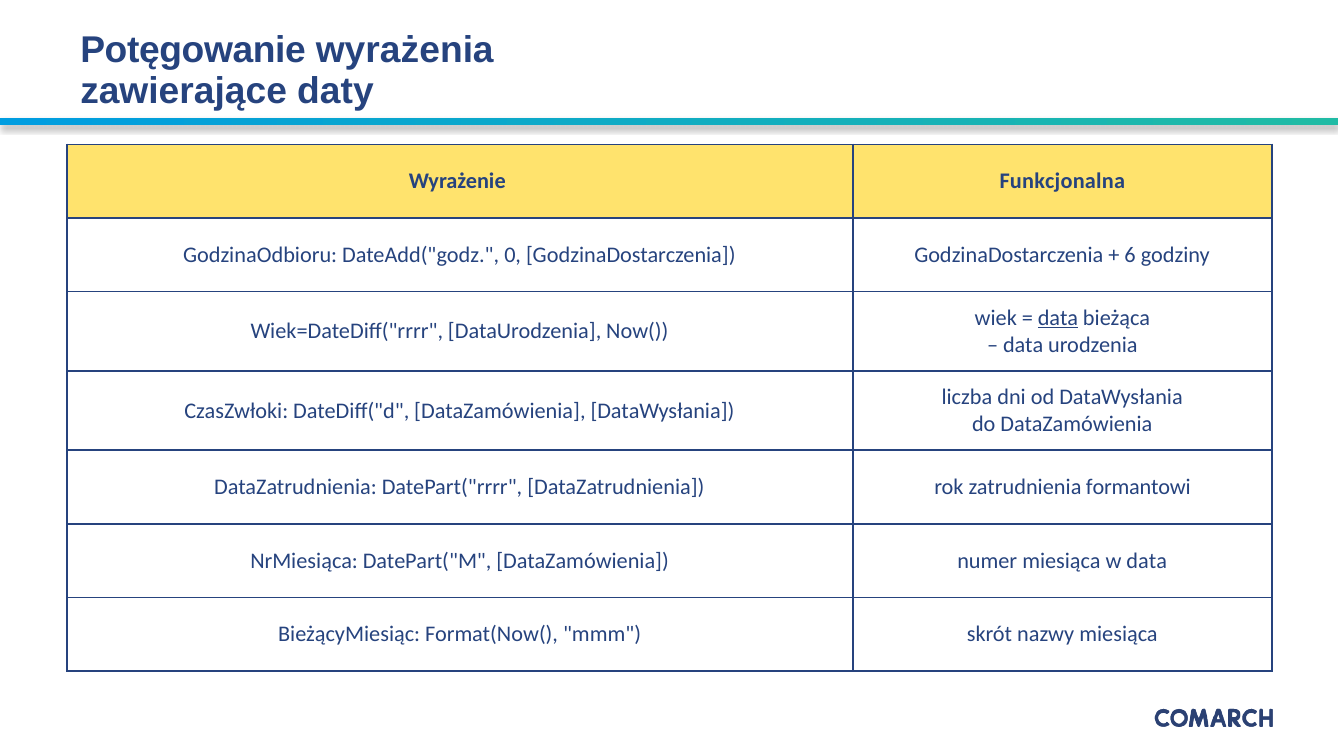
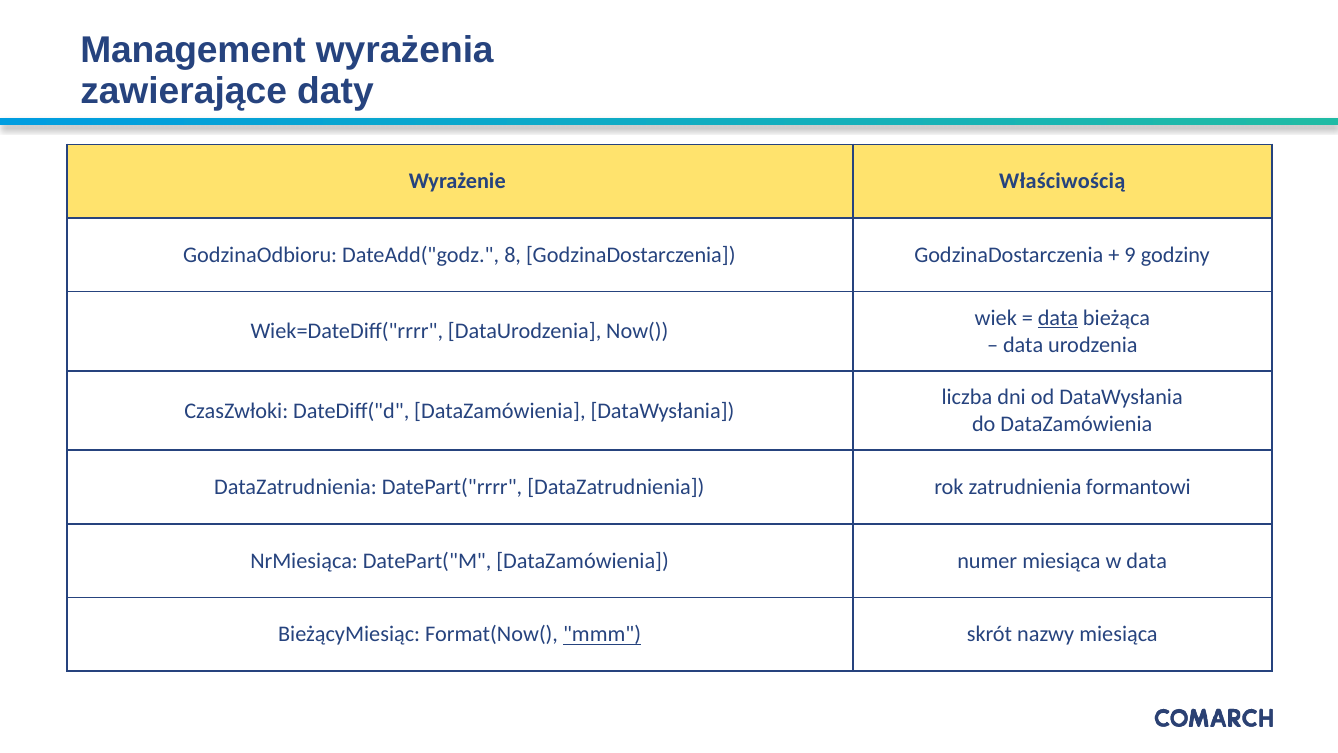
Potęgowanie: Potęgowanie -> Management
Funkcjonalna: Funkcjonalna -> Właściwością
0: 0 -> 8
6: 6 -> 9
mmm underline: none -> present
